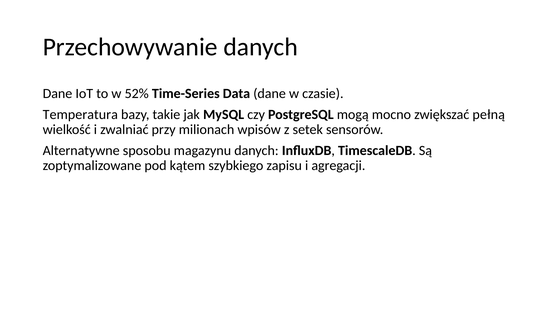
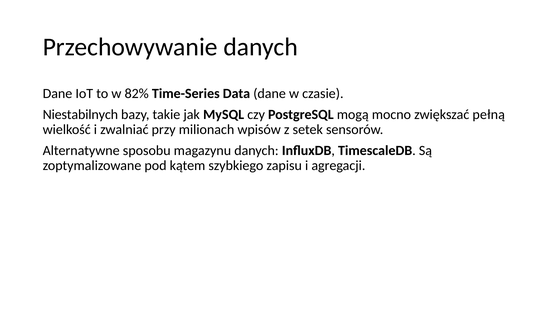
52%: 52% -> 82%
Temperatura: Temperatura -> Niestabilnych
